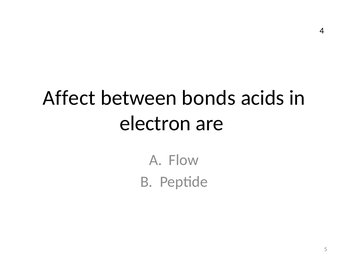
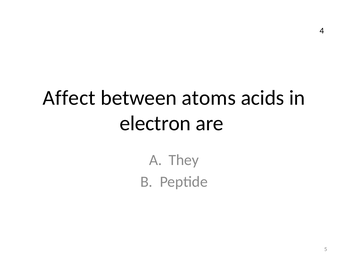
bonds: bonds -> atoms
Flow: Flow -> They
